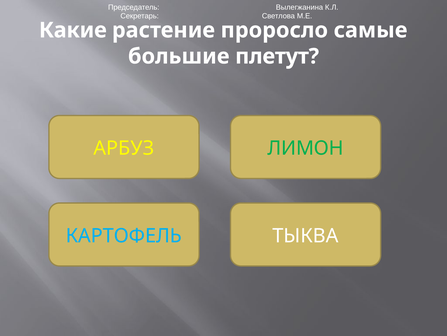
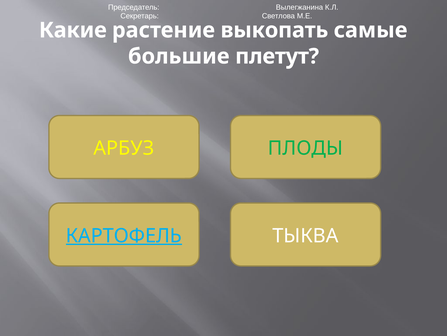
проросло: проросло -> выкопать
ЛИМОН: ЛИМОН -> ПЛОДЫ
КАРТОФЕЛЬ underline: none -> present
